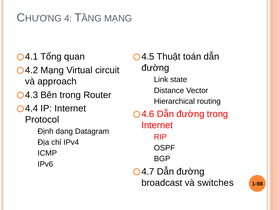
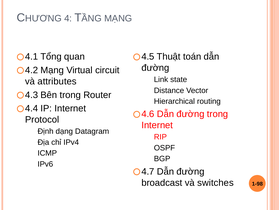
approach: approach -> attributes
